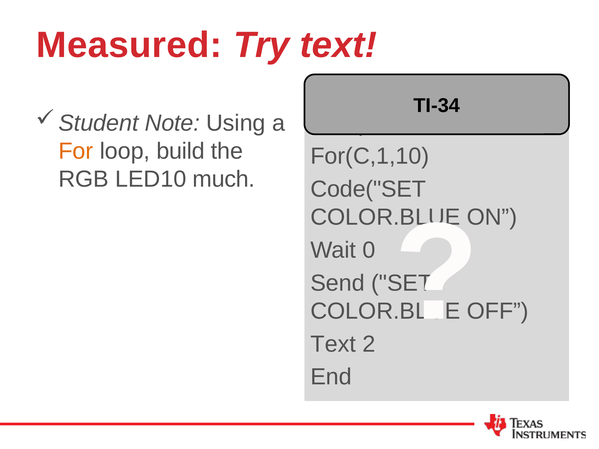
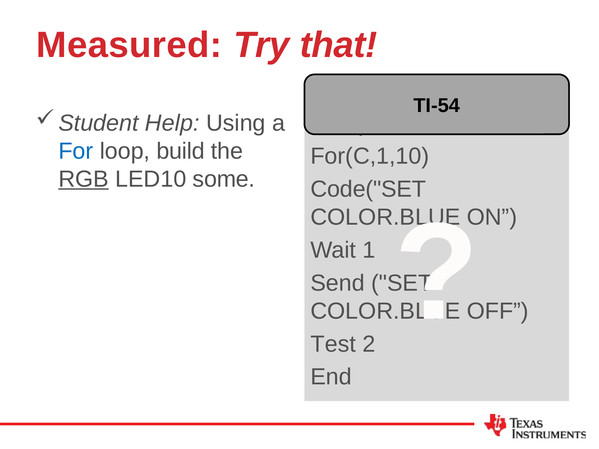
Try text: text -> that
TI-34: TI-34 -> TI-54
Note: Note -> Help
For colour: orange -> blue
RGB underline: none -> present
much: much -> some
0: 0 -> 1
Text at (333, 344): Text -> Test
